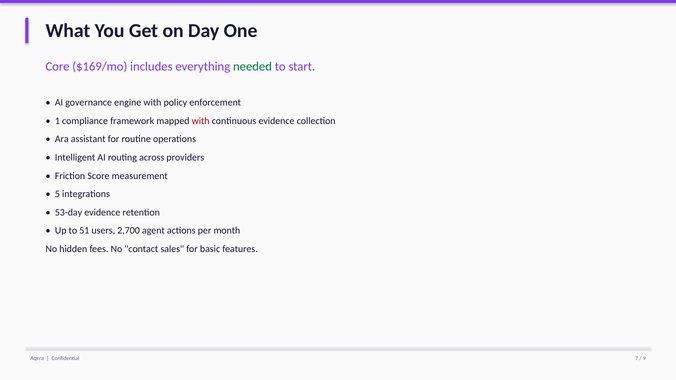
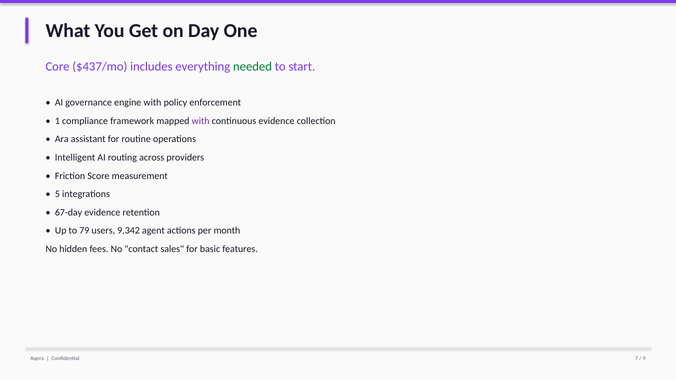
$169/mo: $169/mo -> $437/mo
with at (201, 121) colour: red -> purple
53-day: 53-day -> 67-day
51: 51 -> 79
2,700: 2,700 -> 9,342
